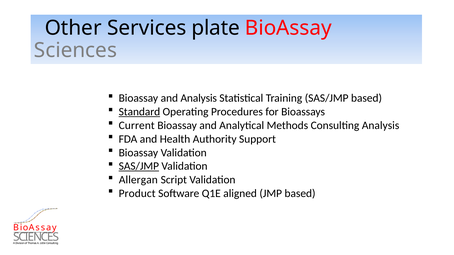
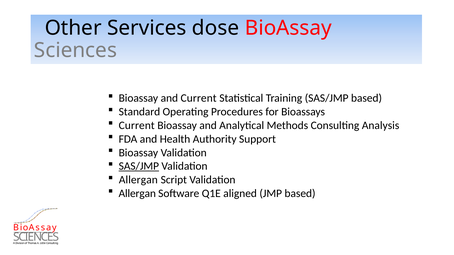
plate: plate -> dose
and Analysis: Analysis -> Current
Standard underline: present -> none
Product at (137, 194): Product -> Allergan
